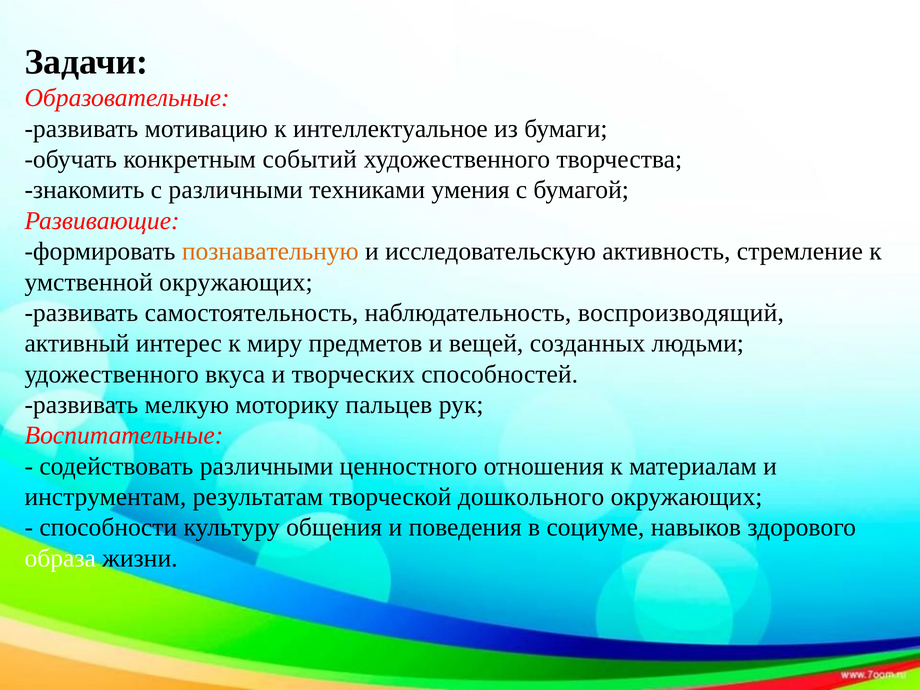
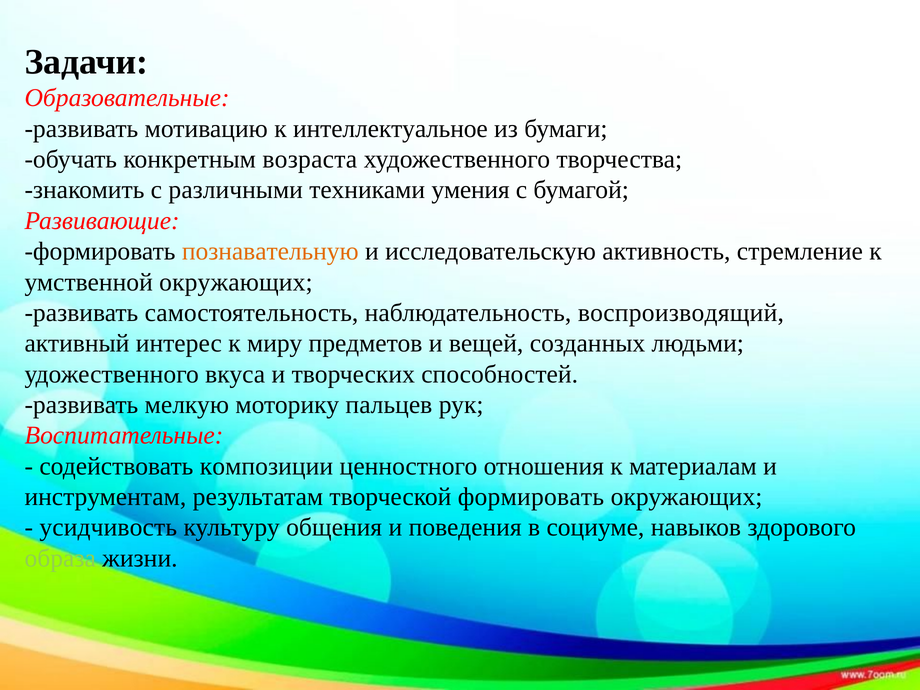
событий: событий -> возраста
содействовать различными: различными -> композиции
творческой дошкольного: дошкольного -> формировать
способности: способности -> усидчивость
образа colour: white -> light green
